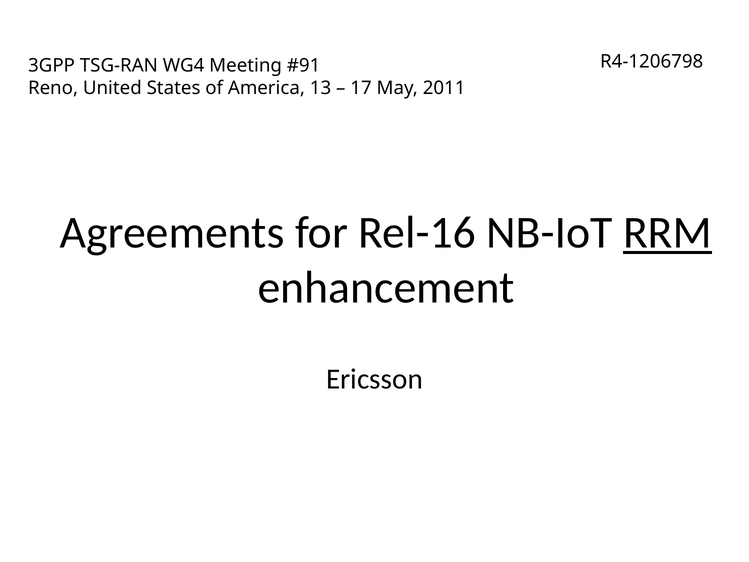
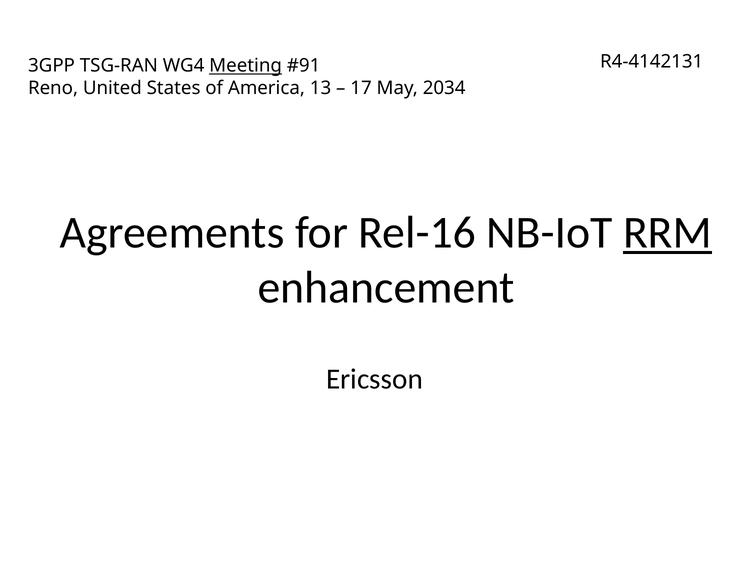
R4-1206798: R4-1206798 -> R4-4142131
Meeting underline: none -> present
2011: 2011 -> 2034
